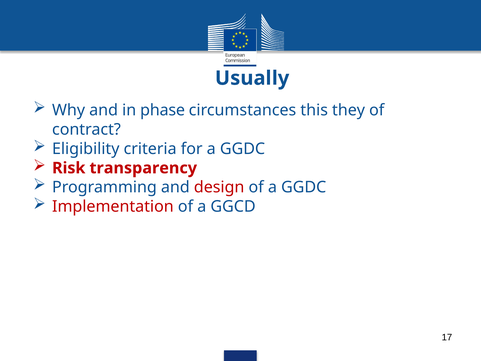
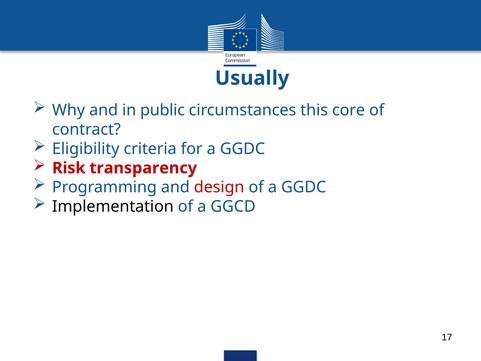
phase: phase -> public
they: they -> core
Implementation colour: red -> black
